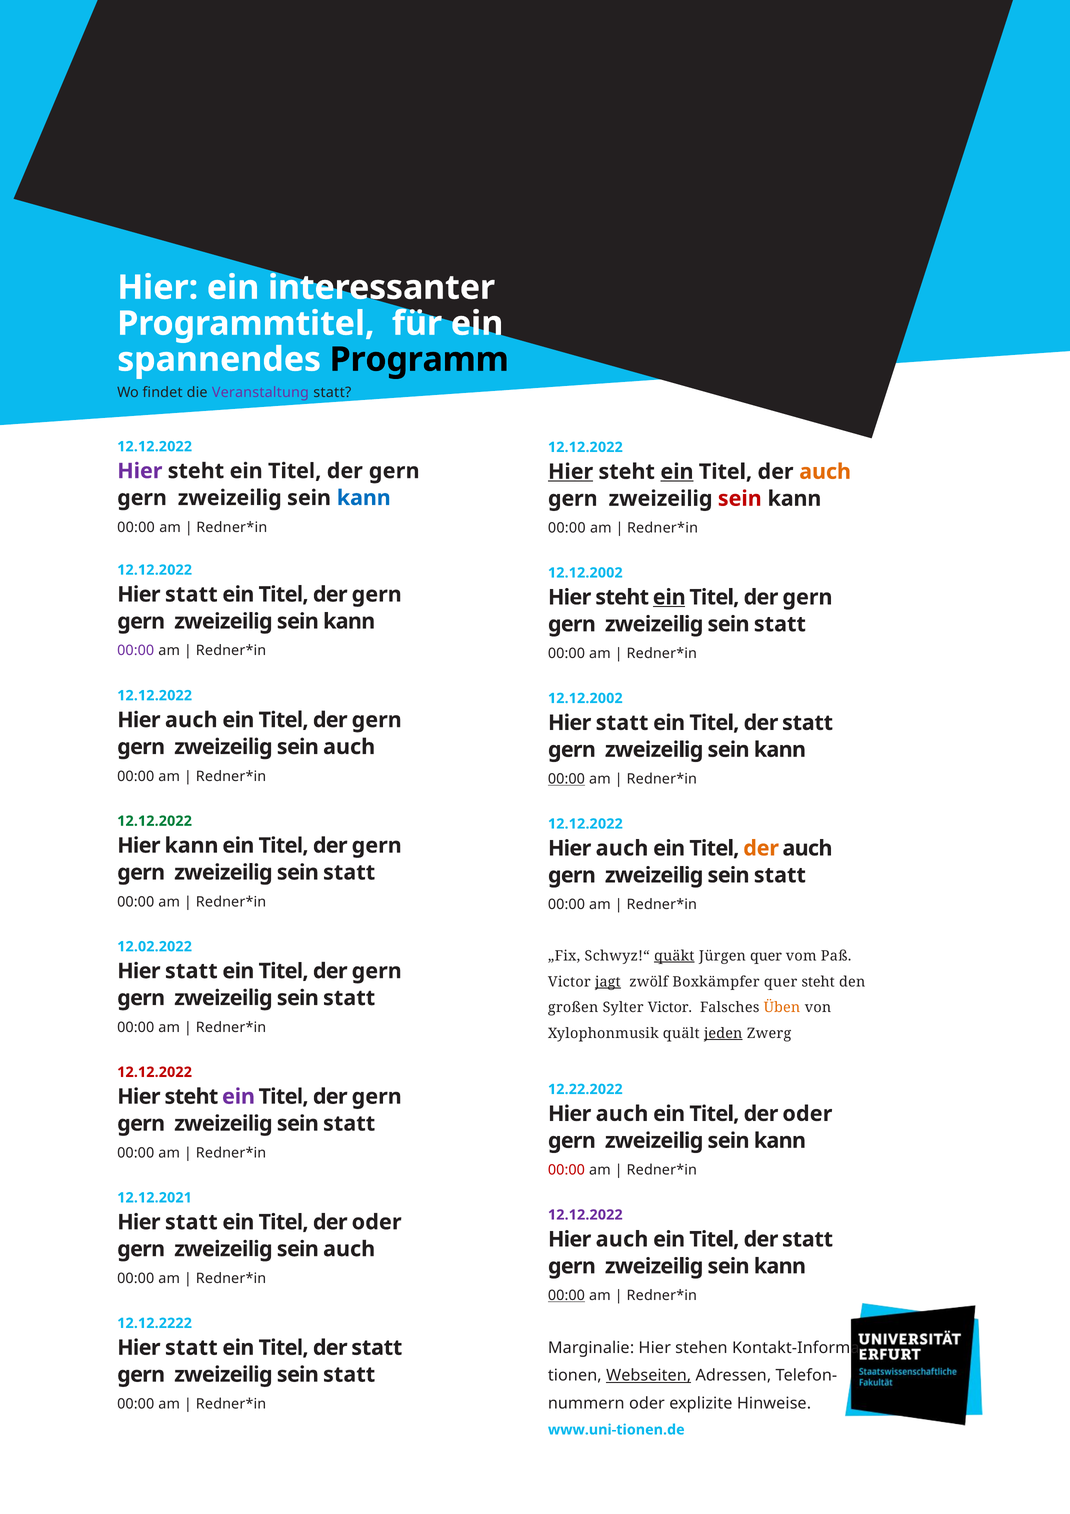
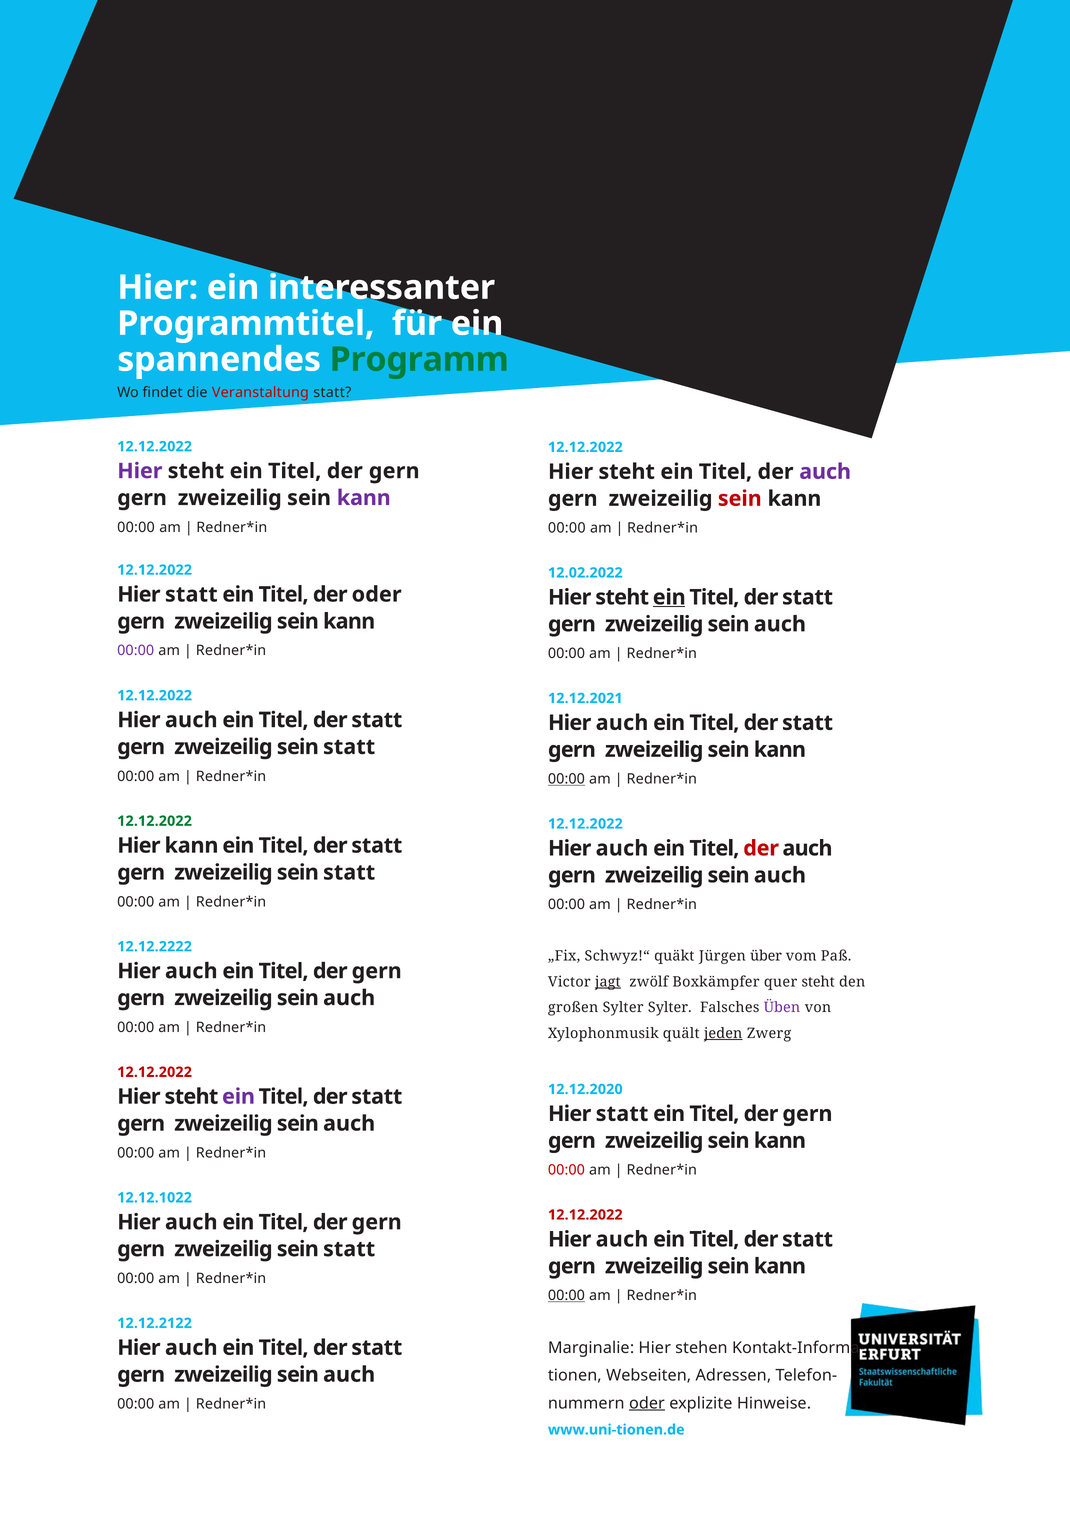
Programm colour: black -> green
Veranstaltung colour: purple -> red
Hier at (571, 472) underline: present -> none
ein at (677, 472) underline: present -> none
auch at (825, 472) colour: orange -> purple
kann at (364, 498) colour: blue -> purple
12.12.2002 at (585, 573): 12.12.2002 -> 12.02.2022
gern at (377, 595): gern -> oder
gern at (807, 597): gern -> statt
statt at (780, 624): statt -> auch
12.12.2002 at (585, 698): 12.12.2002 -> 12.12.2021
gern at (377, 720): gern -> statt
statt at (622, 723): statt -> auch
auch at (349, 747): auch -> statt
gern at (377, 846): gern -> statt
der at (761, 848) colour: orange -> red
statt at (780, 875): statt -> auch
12.02.2022: 12.02.2022 -> 12.12.2222
quäkt underline: present -> none
Jürgen quer: quer -> über
statt at (191, 971): statt -> auch
statt at (349, 998): statt -> auch
Sylter Victor: Victor -> Sylter
Üben colour: orange -> purple
12.22.2022: 12.22.2022 -> 12.12.2020
gern at (377, 1097): gern -> statt
auch at (622, 1114): auch -> statt
oder at (807, 1114): oder -> gern
statt at (349, 1124): statt -> auch
12.12.2021: 12.12.2021 -> 12.12.1022
12.12.2022 at (585, 1215) colour: purple -> red
statt at (191, 1222): statt -> auch
oder at (377, 1222): oder -> gern
auch at (349, 1249): auch -> statt
12.12.2222: 12.12.2222 -> 12.12.2122
statt at (191, 1348): statt -> auch
statt at (349, 1375): statt -> auch
Webseiten underline: present -> none
oder at (647, 1403) underline: none -> present
